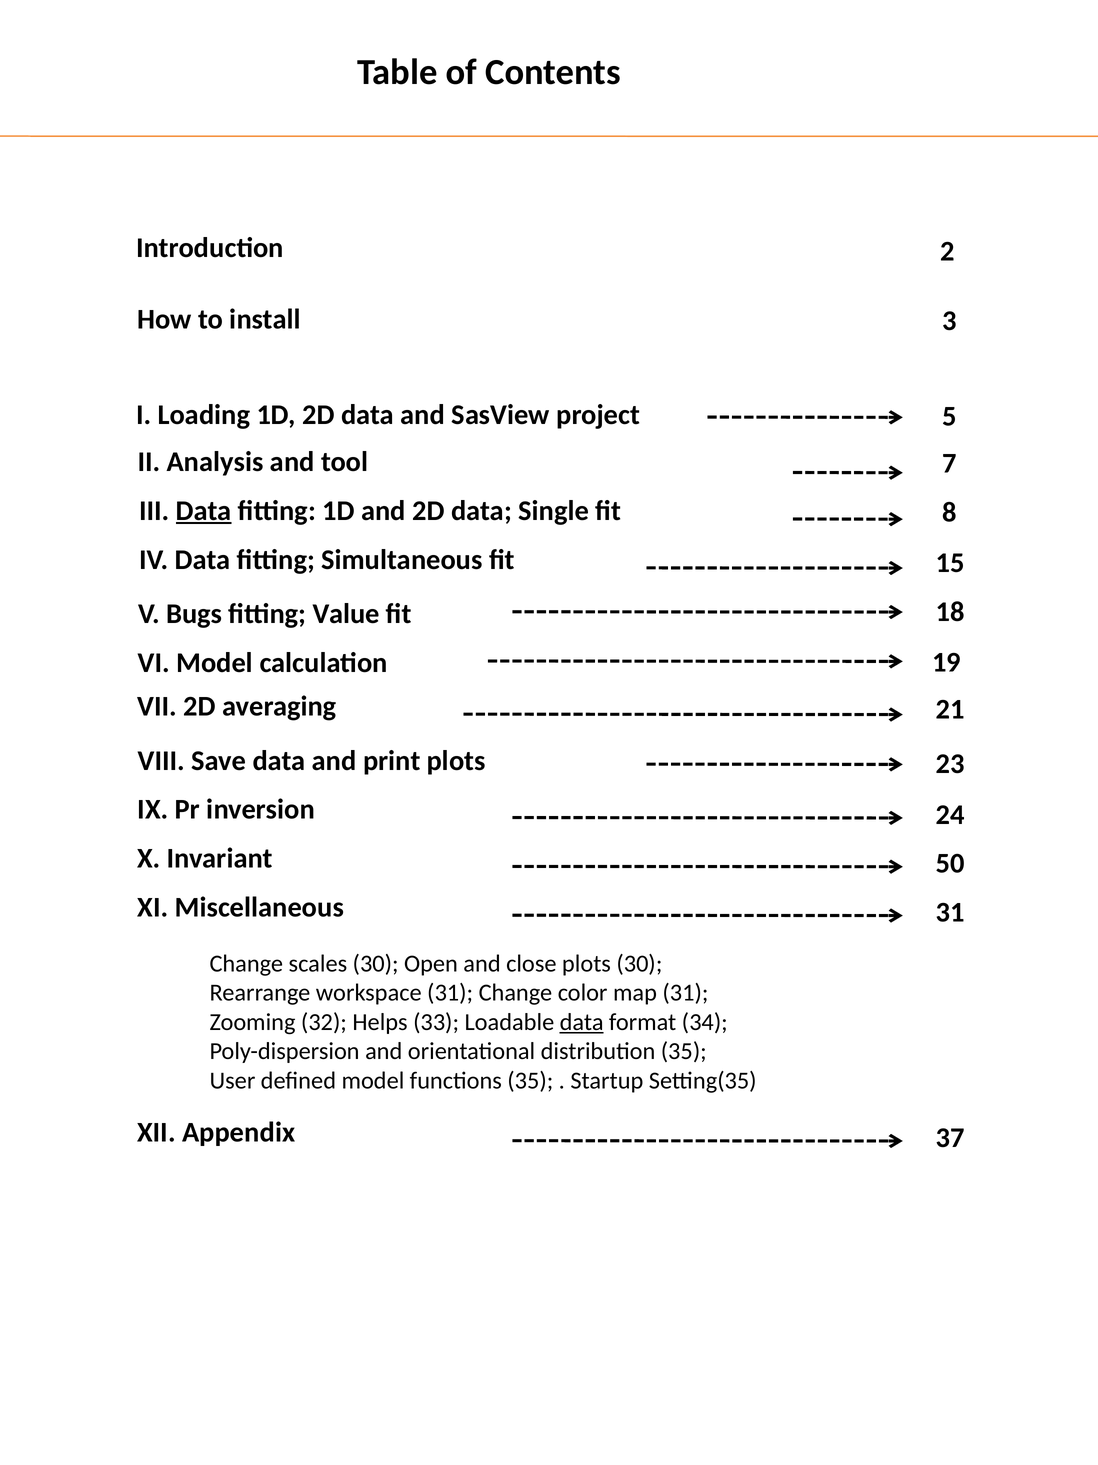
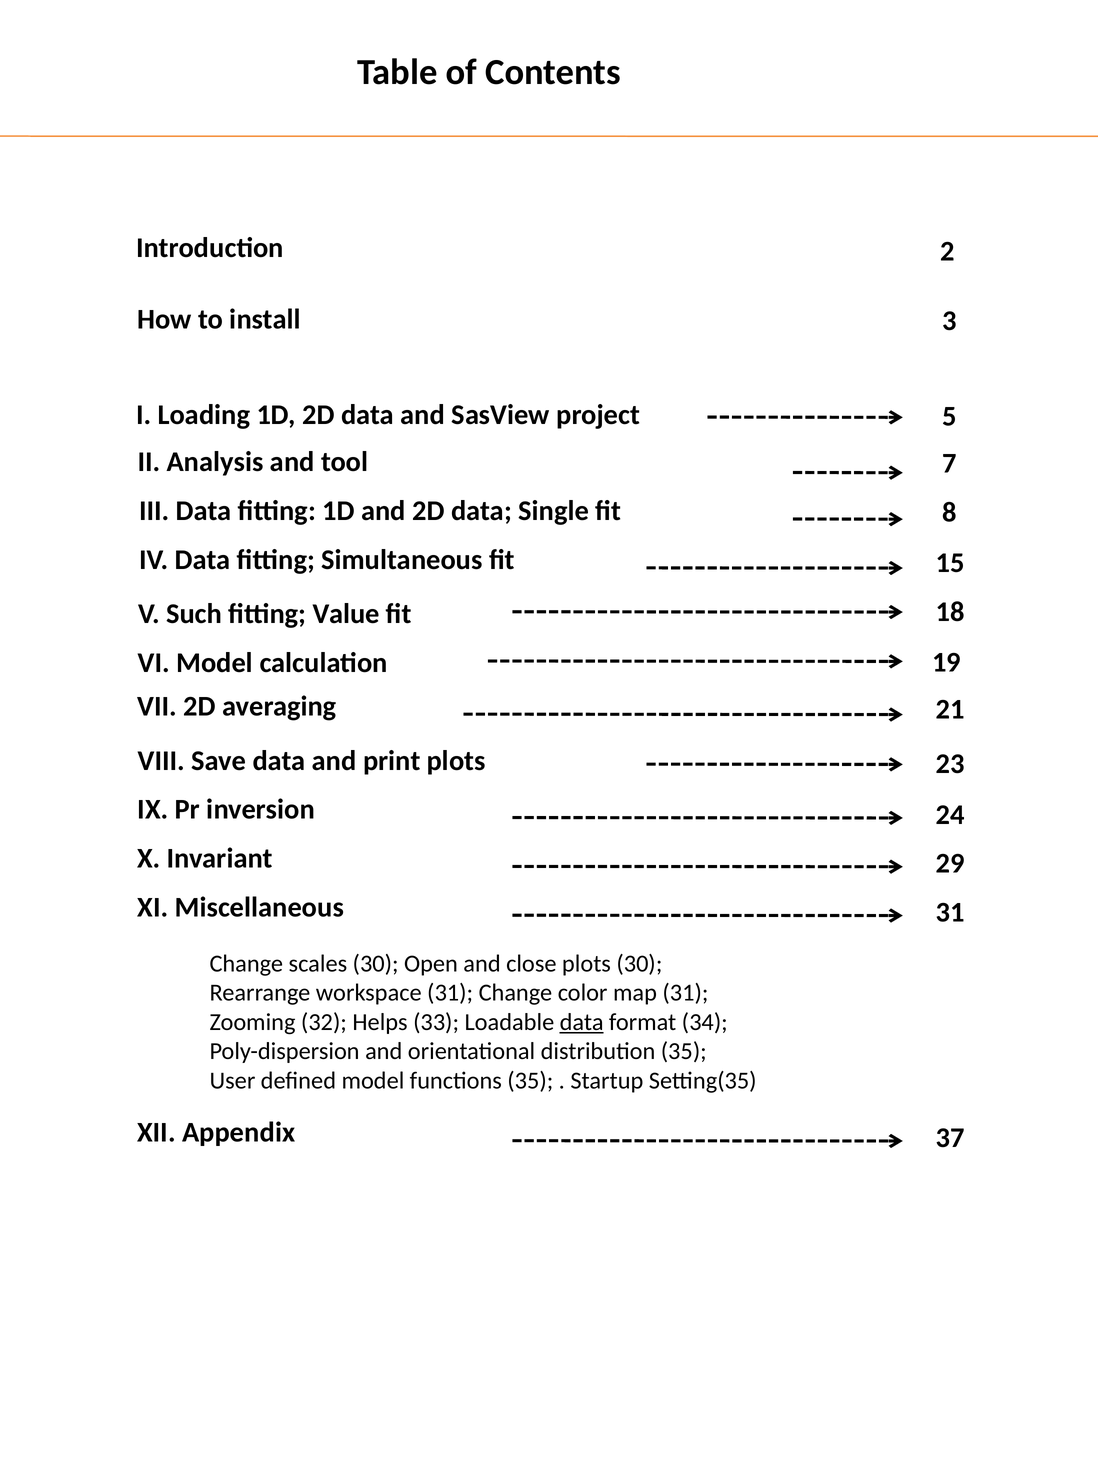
Data at (204, 510) underline: present -> none
Bugs: Bugs -> Such
50: 50 -> 29
